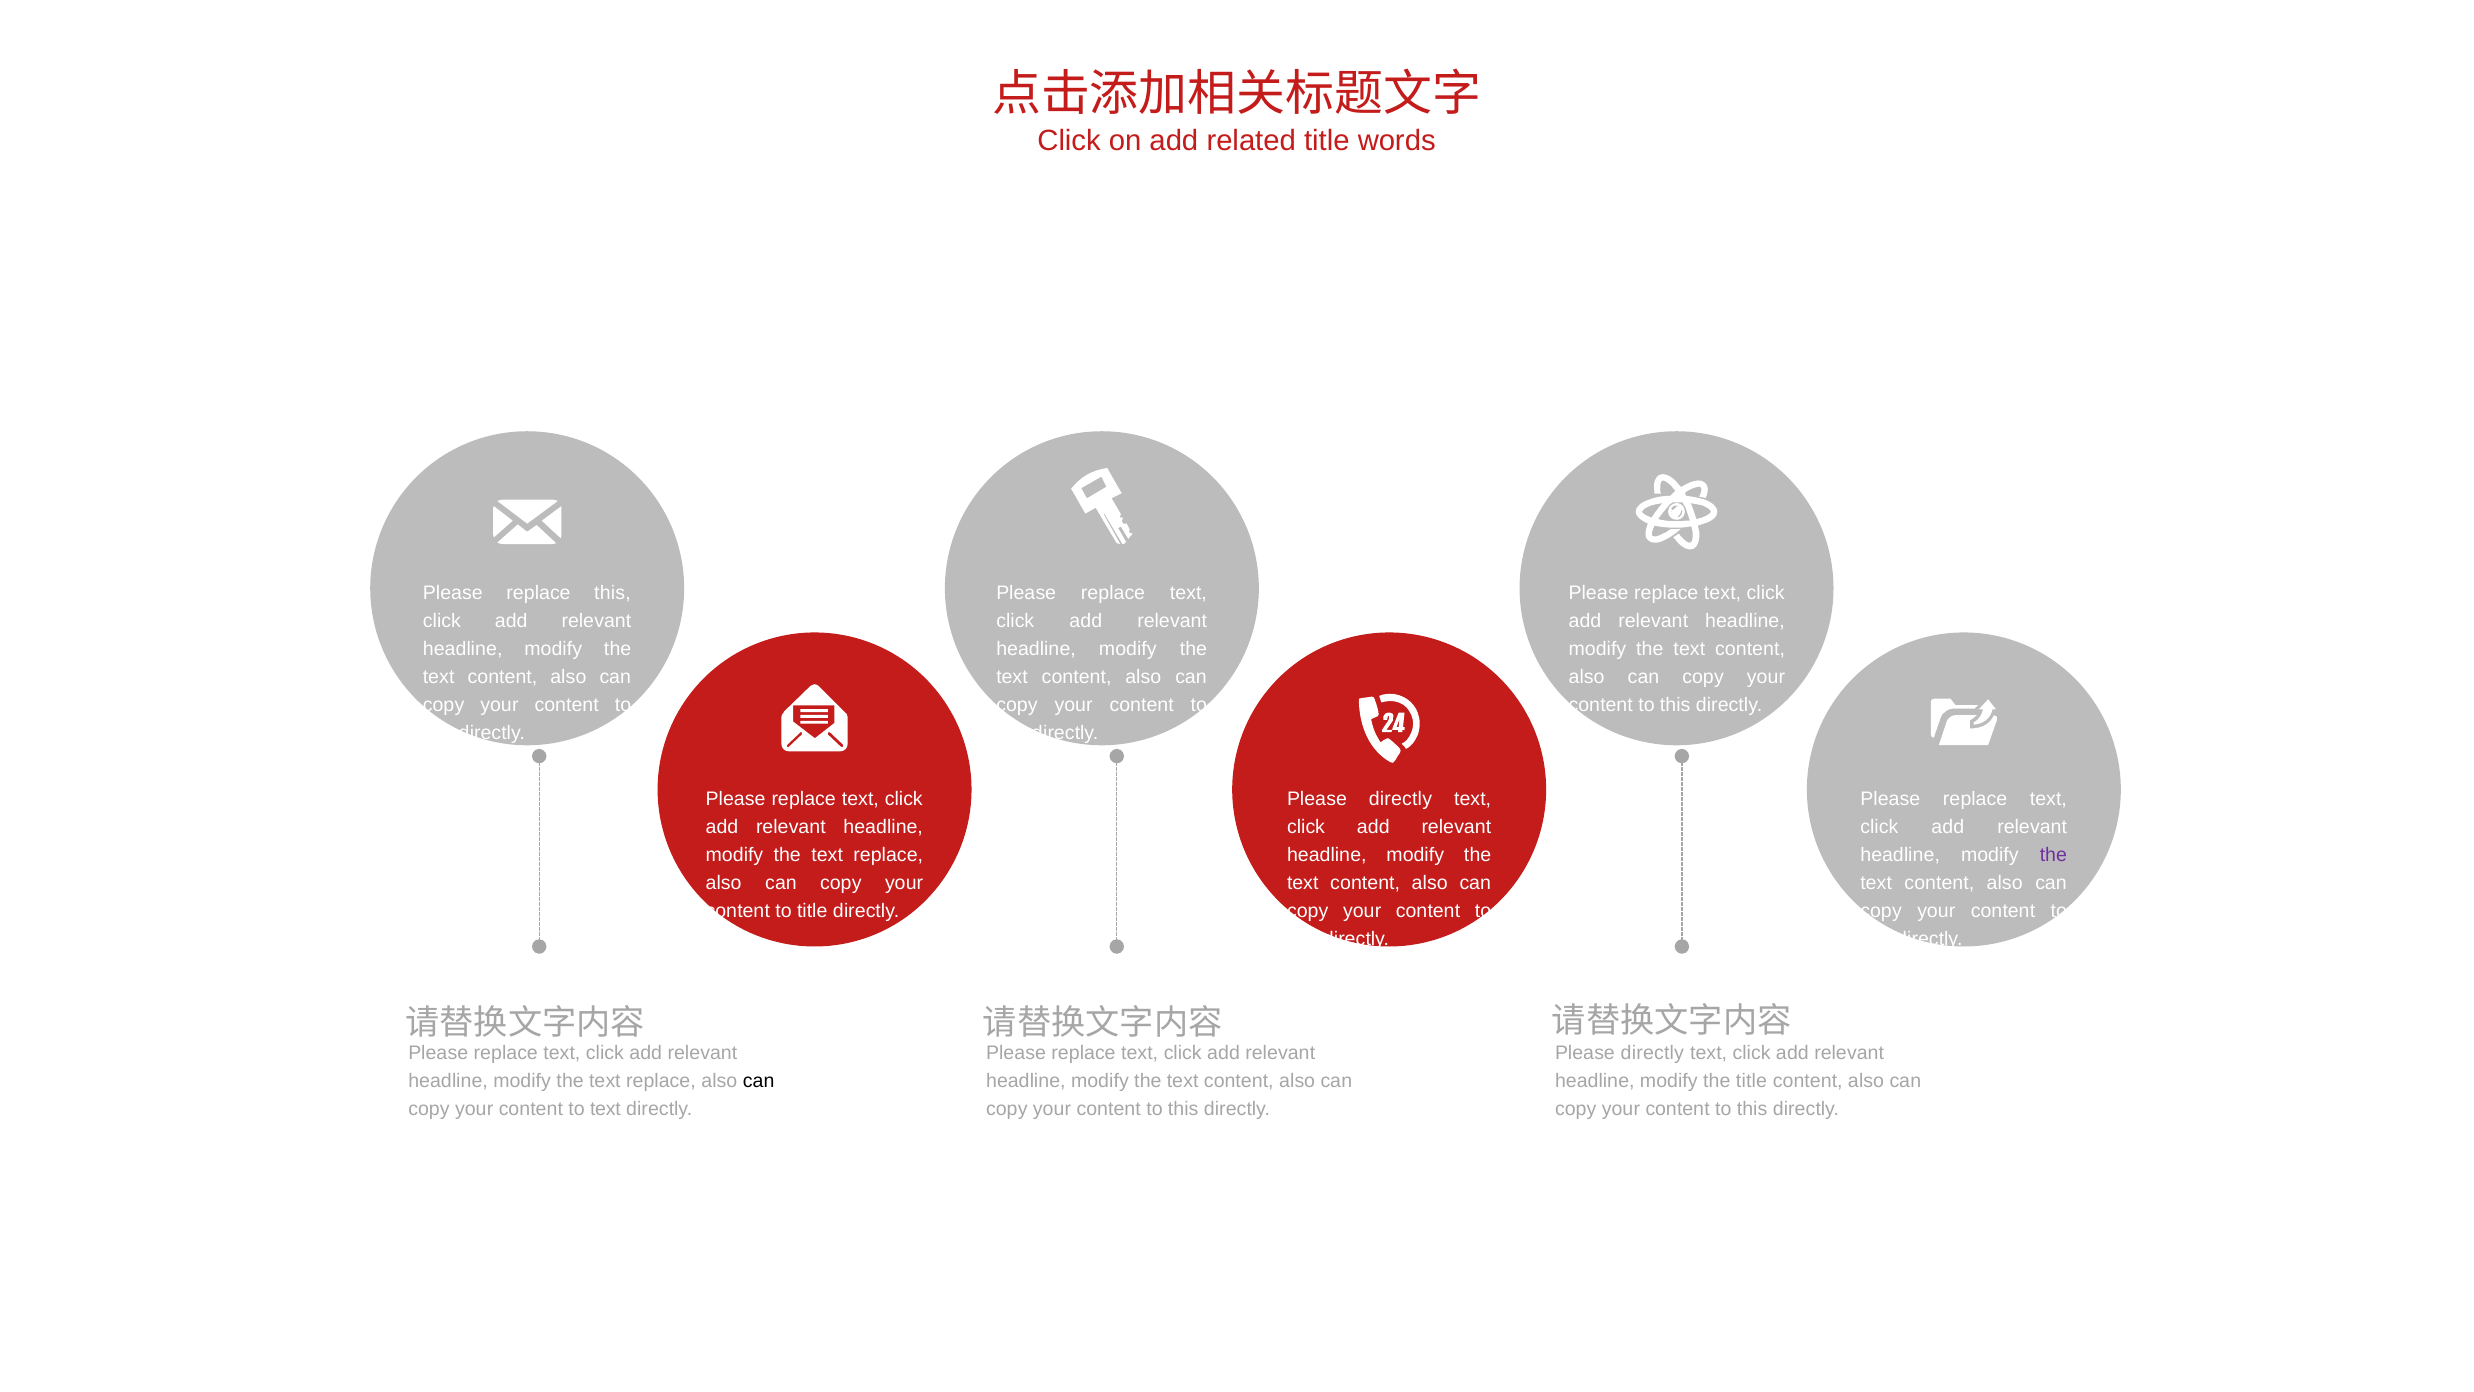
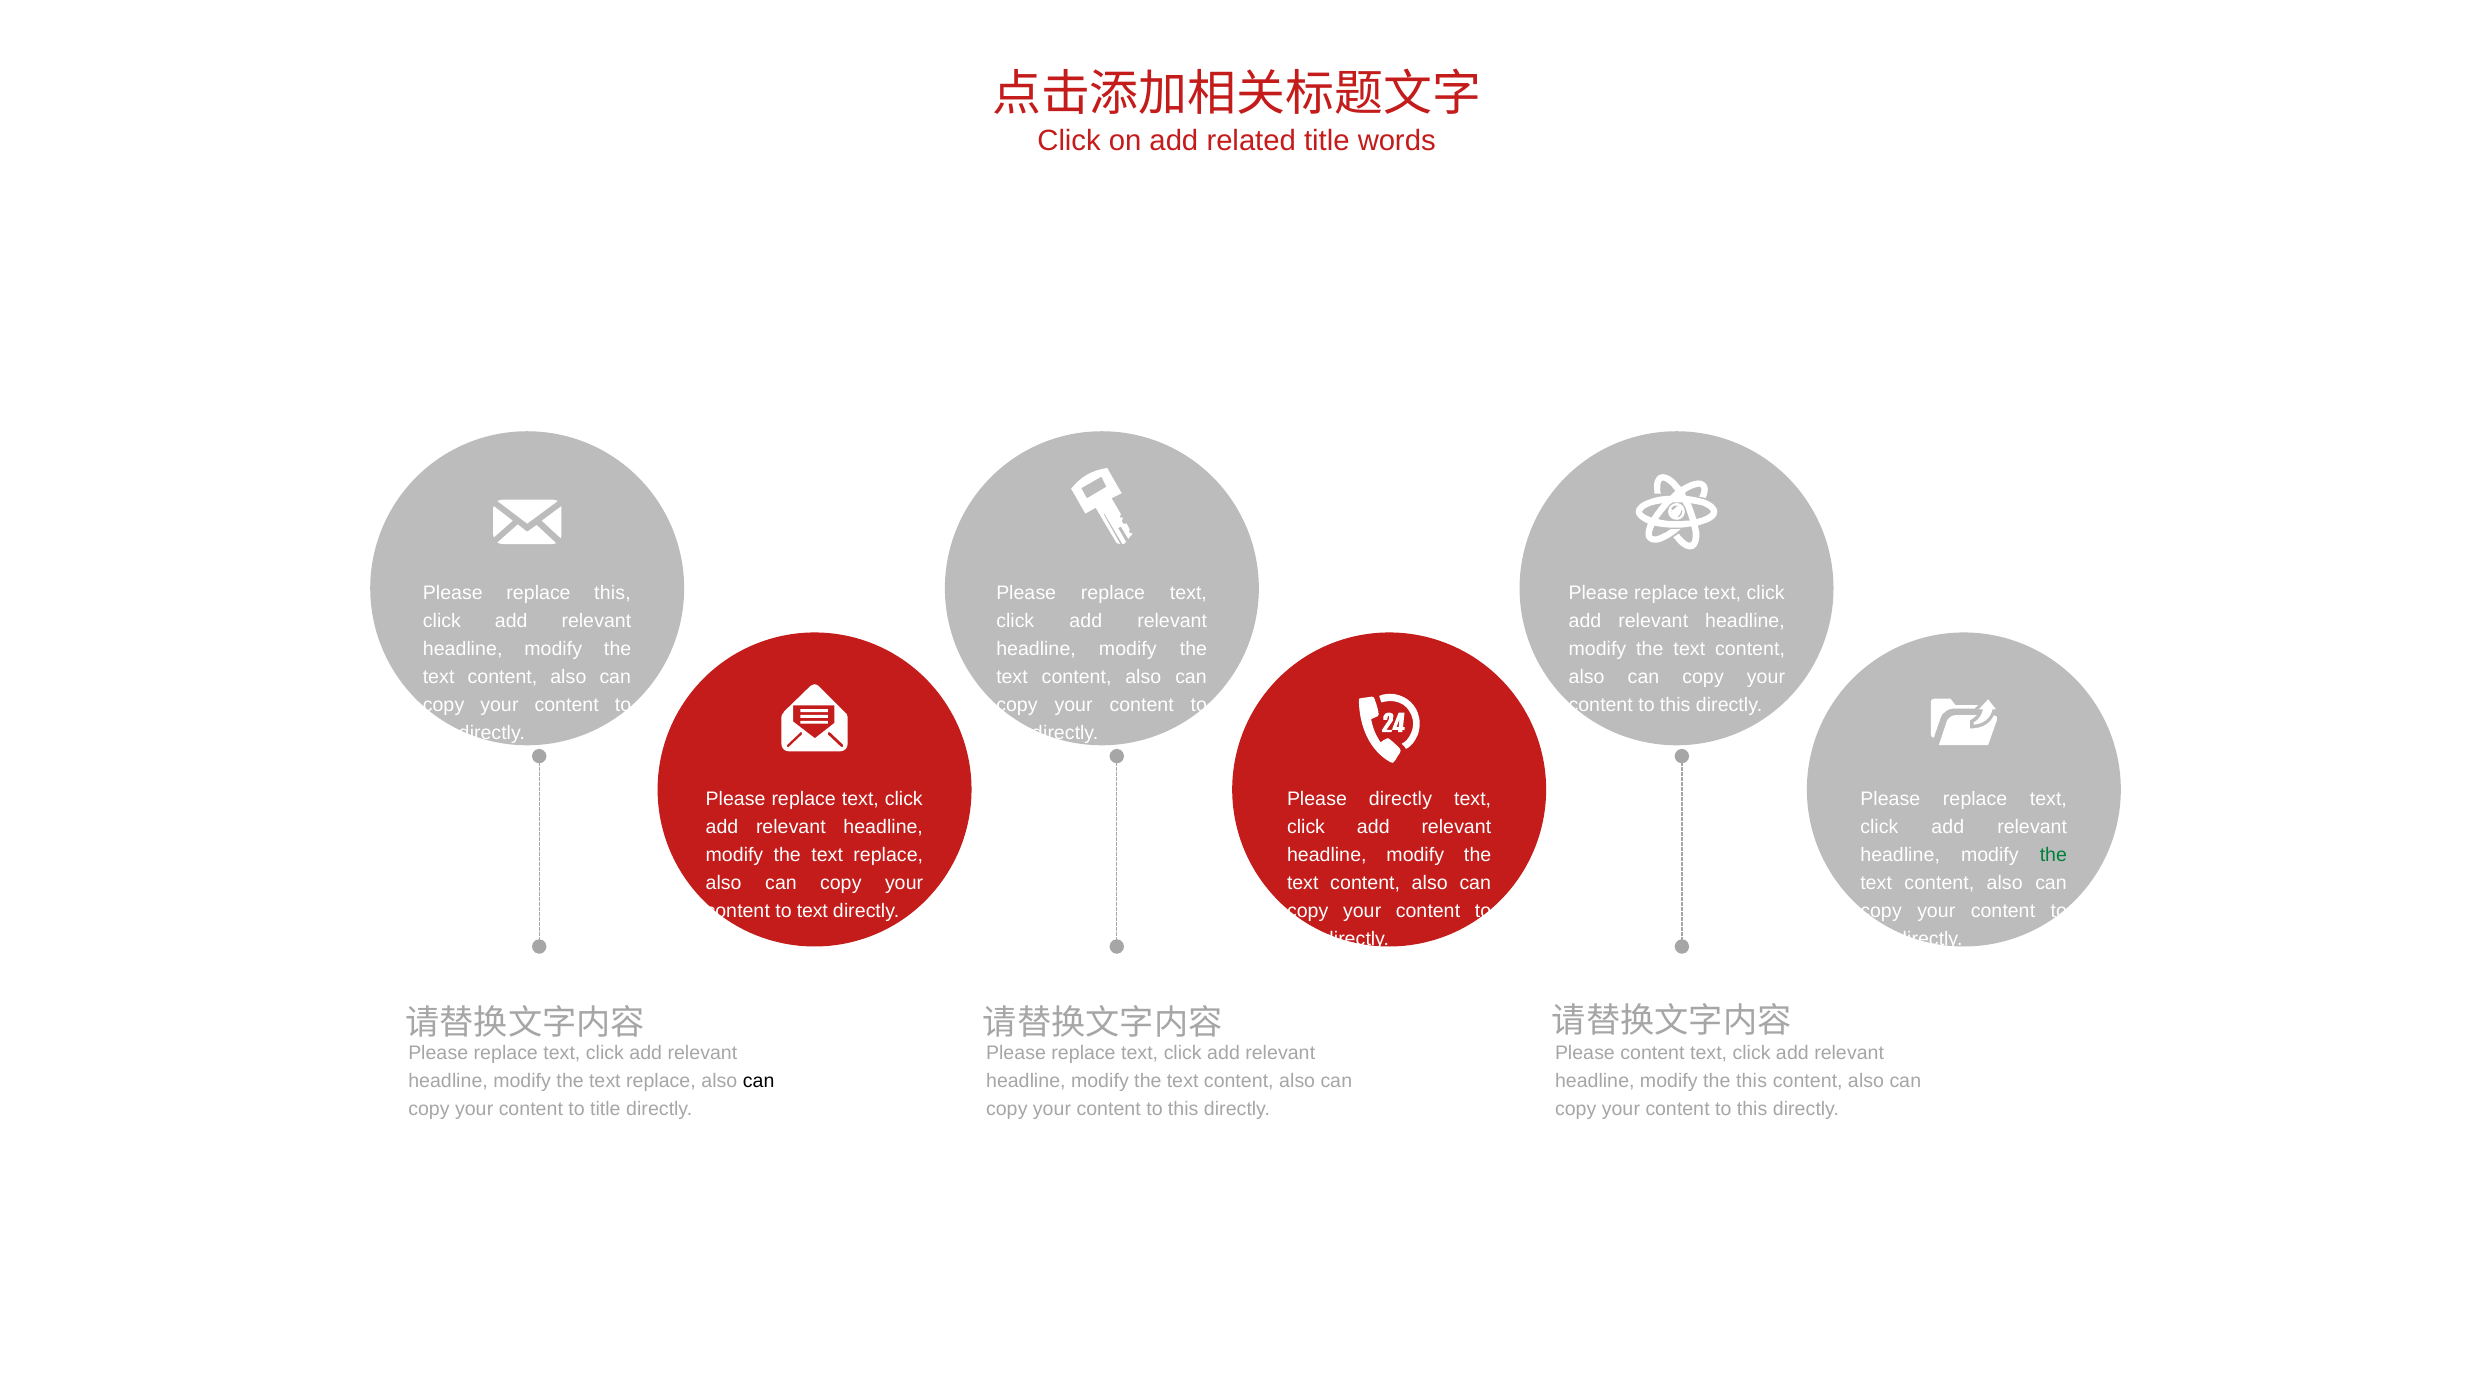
the at (2053, 855) colour: purple -> green
to title: title -> text
directly at (1652, 1053): directly -> content
the title: title -> this
to text: text -> title
